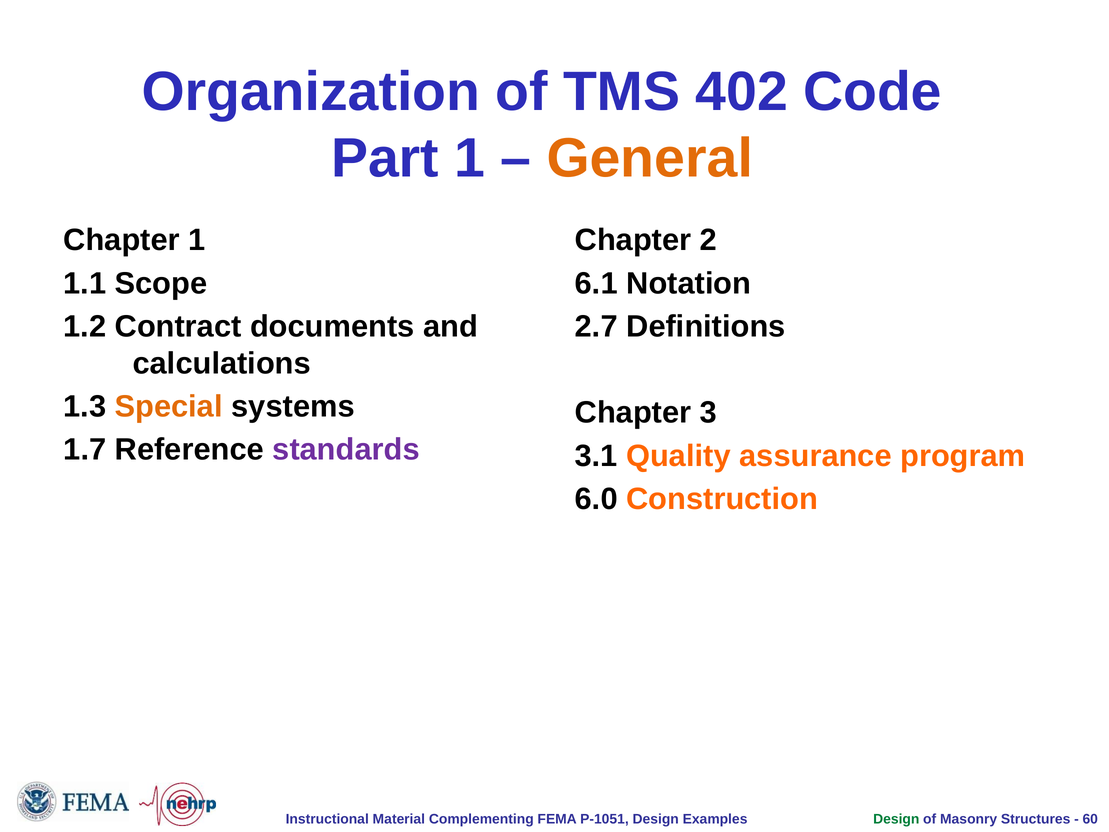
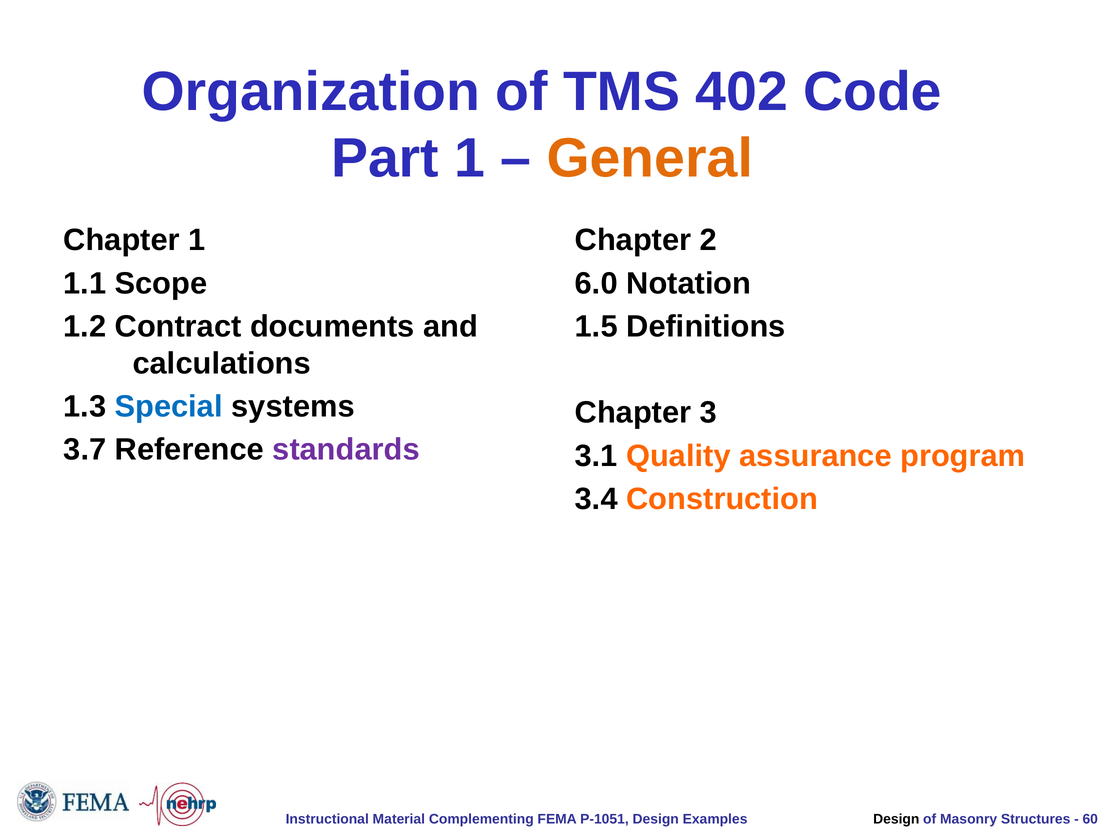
6.1: 6.1 -> 6.0
2.7: 2.7 -> 1.5
Special colour: orange -> blue
1.7: 1.7 -> 3.7
6.0: 6.0 -> 3.4
Design at (896, 819) colour: green -> black
